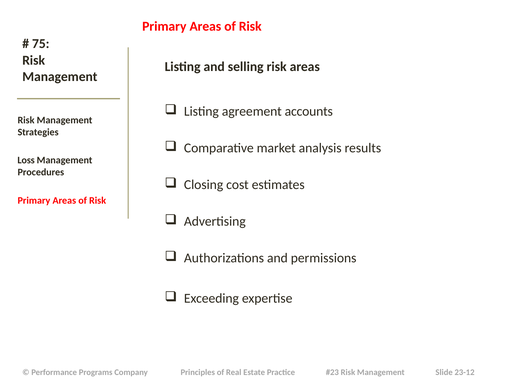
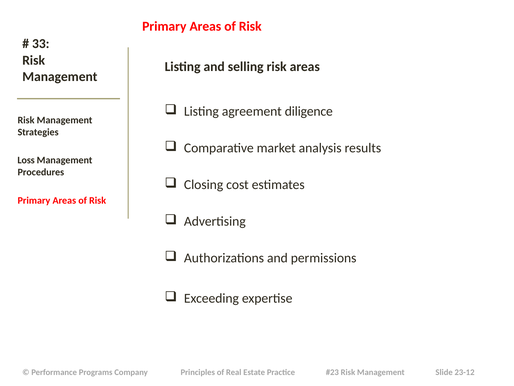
75: 75 -> 33
accounts: accounts -> diligence
